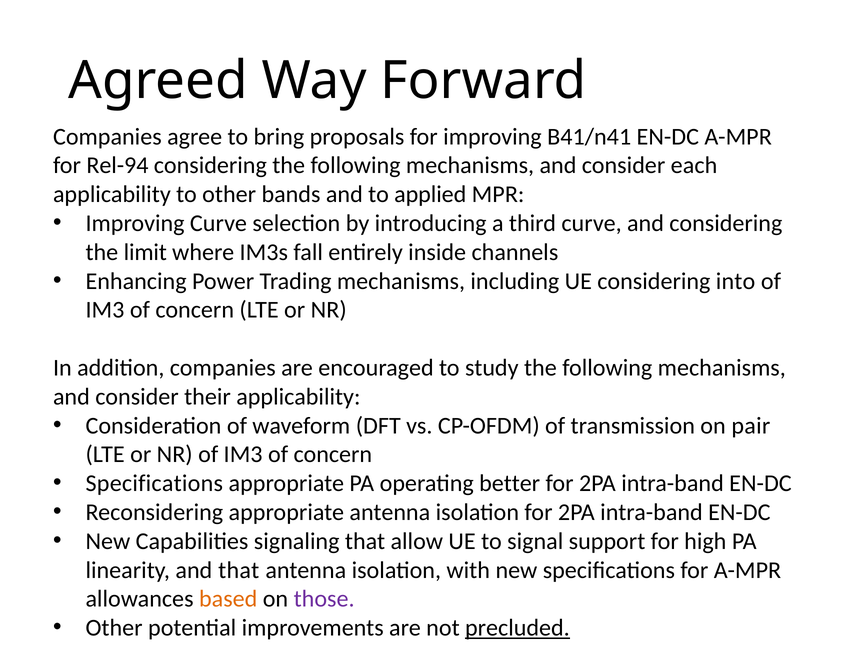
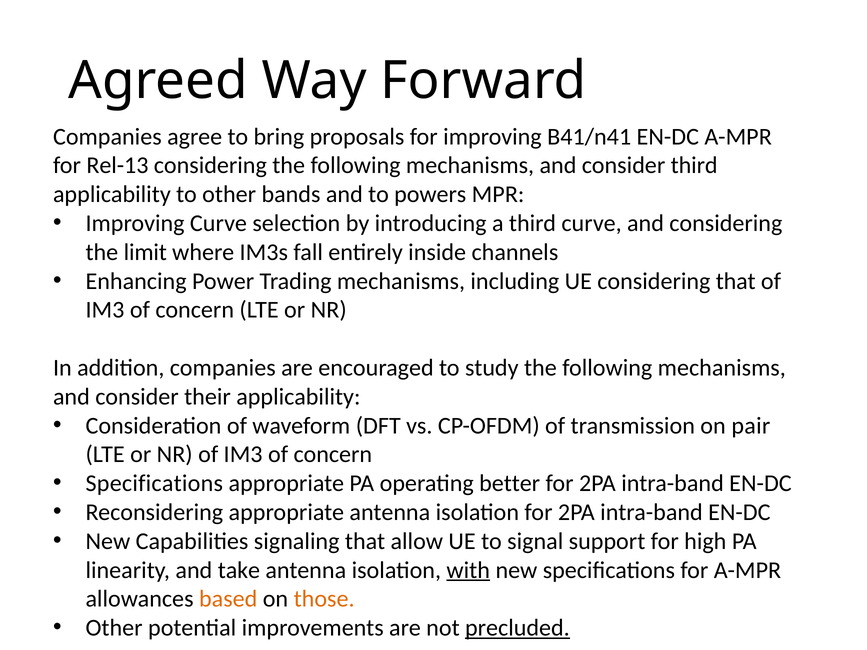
Rel-94: Rel-94 -> Rel-13
consider each: each -> third
applied: applied -> powers
considering into: into -> that
and that: that -> take
with underline: none -> present
those colour: purple -> orange
